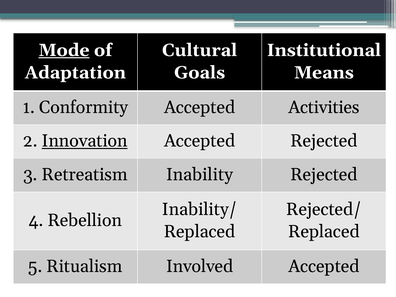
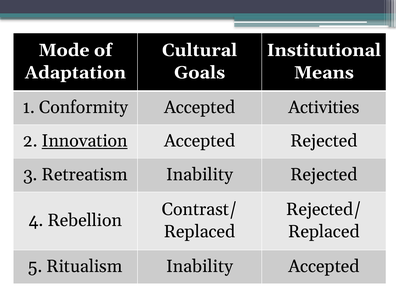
Mode underline: present -> none
Inability/: Inability/ -> Contrast/
Ritualism Involved: Involved -> Inability
